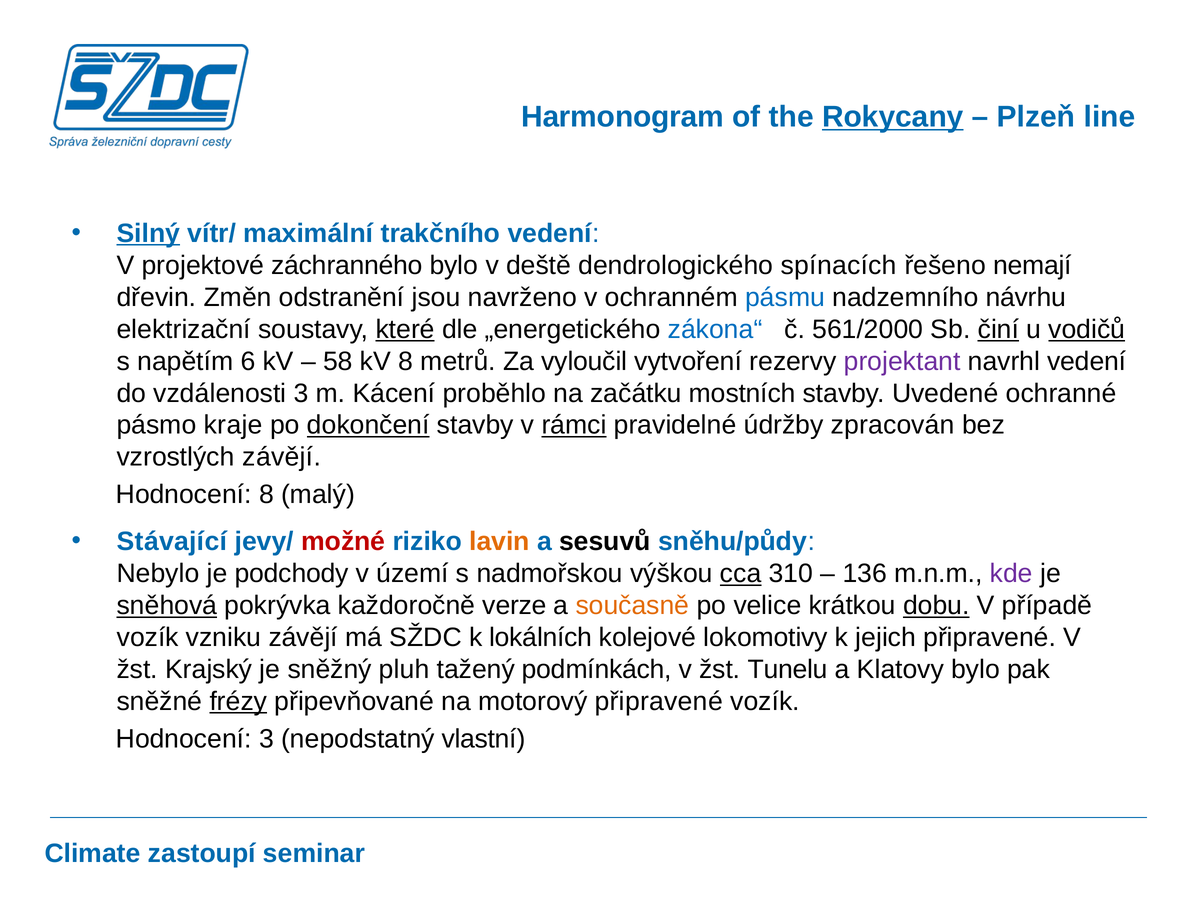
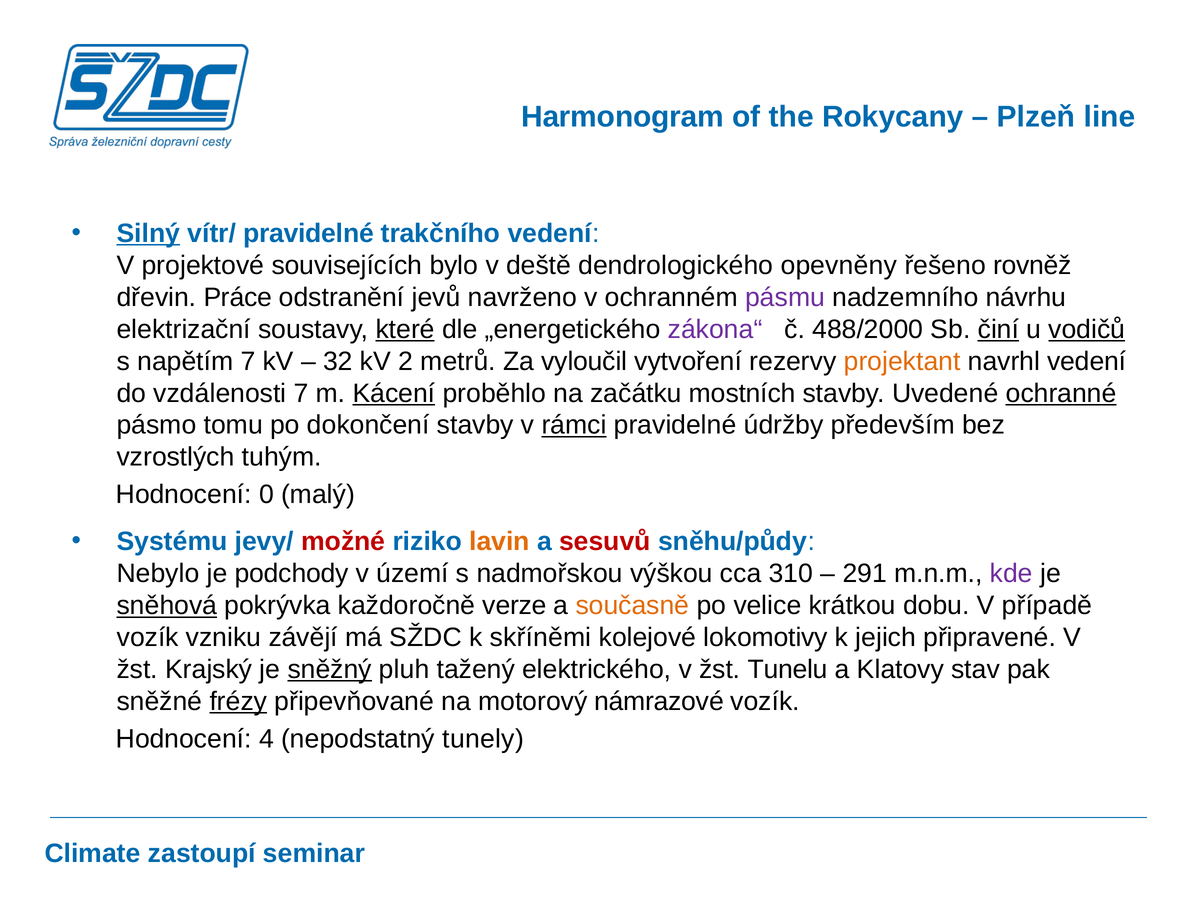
Rokycany underline: present -> none
vítr/ maximální: maximální -> pravidelné
záchranného: záchranného -> souvisejících
spínacích: spínacích -> opevněny
nemají: nemají -> rovněž
Změn: Změn -> Práce
jsou: jsou -> jevů
pásmu colour: blue -> purple
zákona“ colour: blue -> purple
561/2000: 561/2000 -> 488/2000
napětím 6: 6 -> 7
58: 58 -> 32
kV 8: 8 -> 2
projektant colour: purple -> orange
vzdálenosti 3: 3 -> 7
Kácení underline: none -> present
ochranné underline: none -> present
kraje: kraje -> tomu
dokončení underline: present -> none
zpracován: zpracován -> především
vzrostlých závějí: závějí -> tuhým
Hodnocení 8: 8 -> 0
Stávající: Stávající -> Systému
sesuvů colour: black -> red
cca underline: present -> none
136: 136 -> 291
dobu underline: present -> none
lokálních: lokálních -> skříněmi
sněžný underline: none -> present
podmínkách: podmínkách -> elektrického
Klatovy bylo: bylo -> stav
motorový připravené: připravené -> námrazové
Hodnocení 3: 3 -> 4
vlastní: vlastní -> tunely
